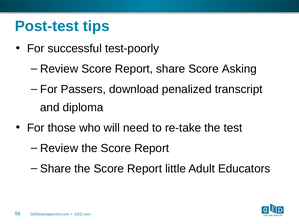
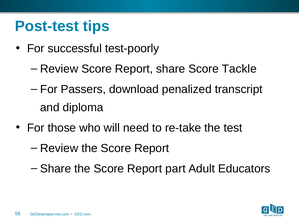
Asking: Asking -> Tackle
little: little -> part
